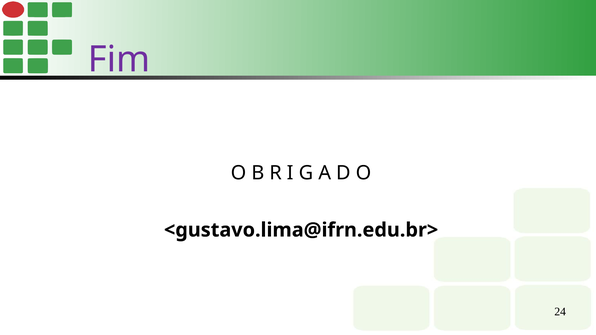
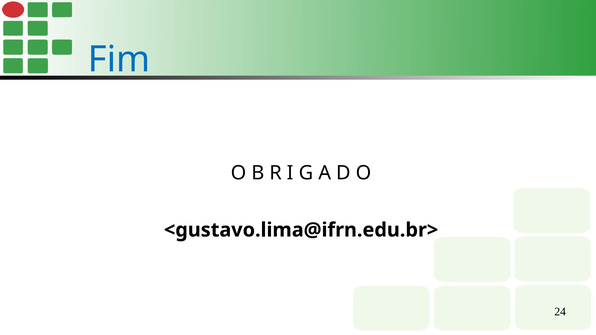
Fim colour: purple -> blue
